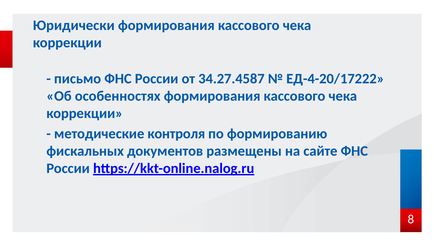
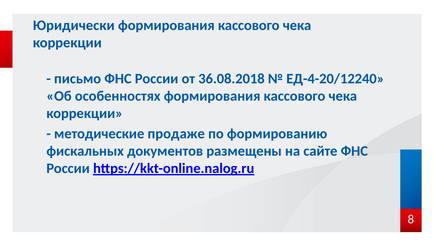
34.27.4587: 34.27.4587 -> 36.08.2018
ЕД-4-20/17222: ЕД-4-20/17222 -> ЕД-4-20/12240
контроля: контроля -> продаже
